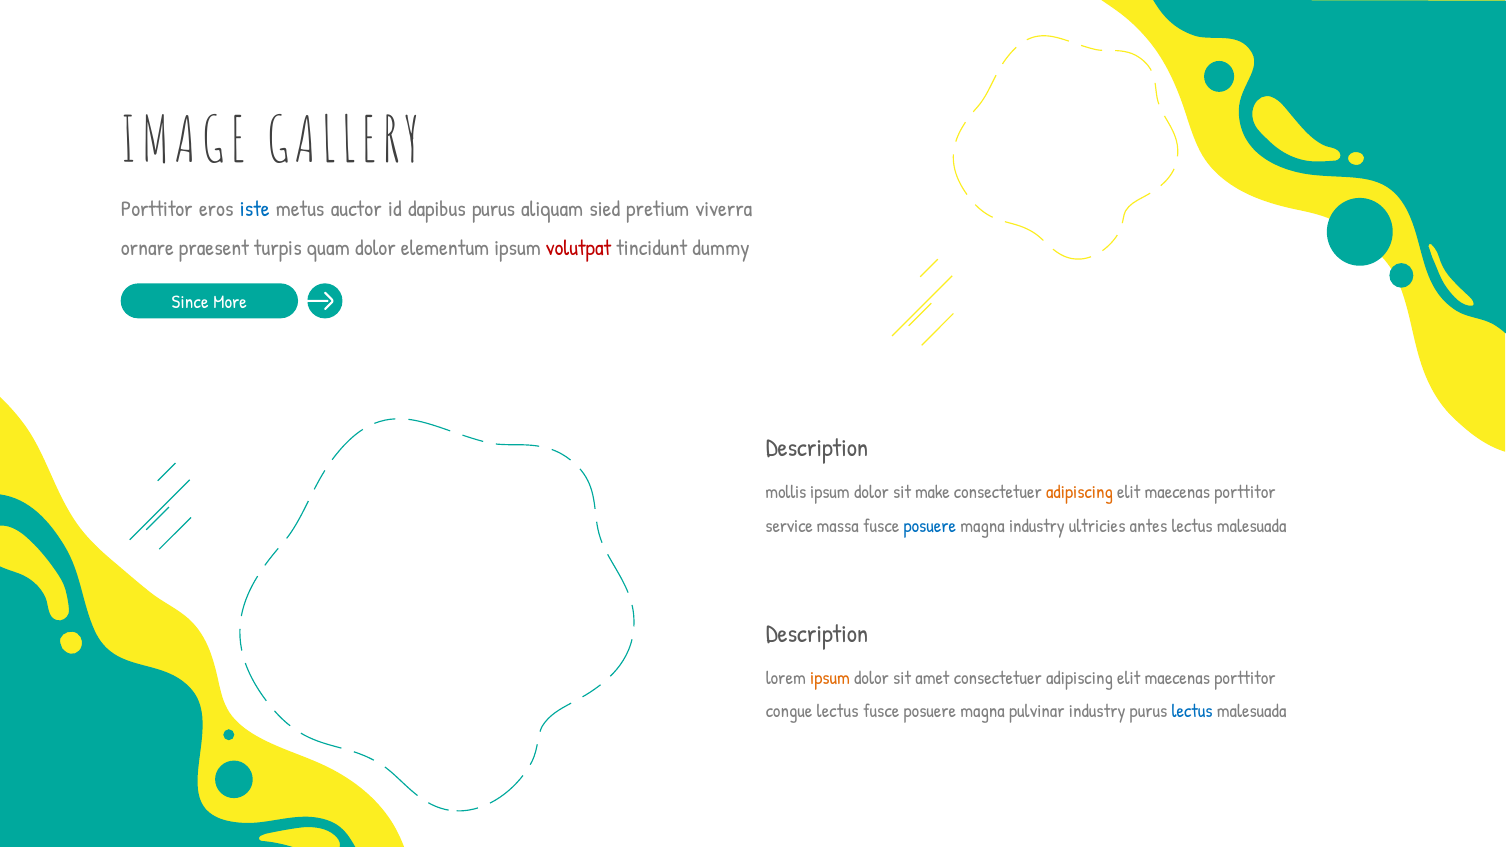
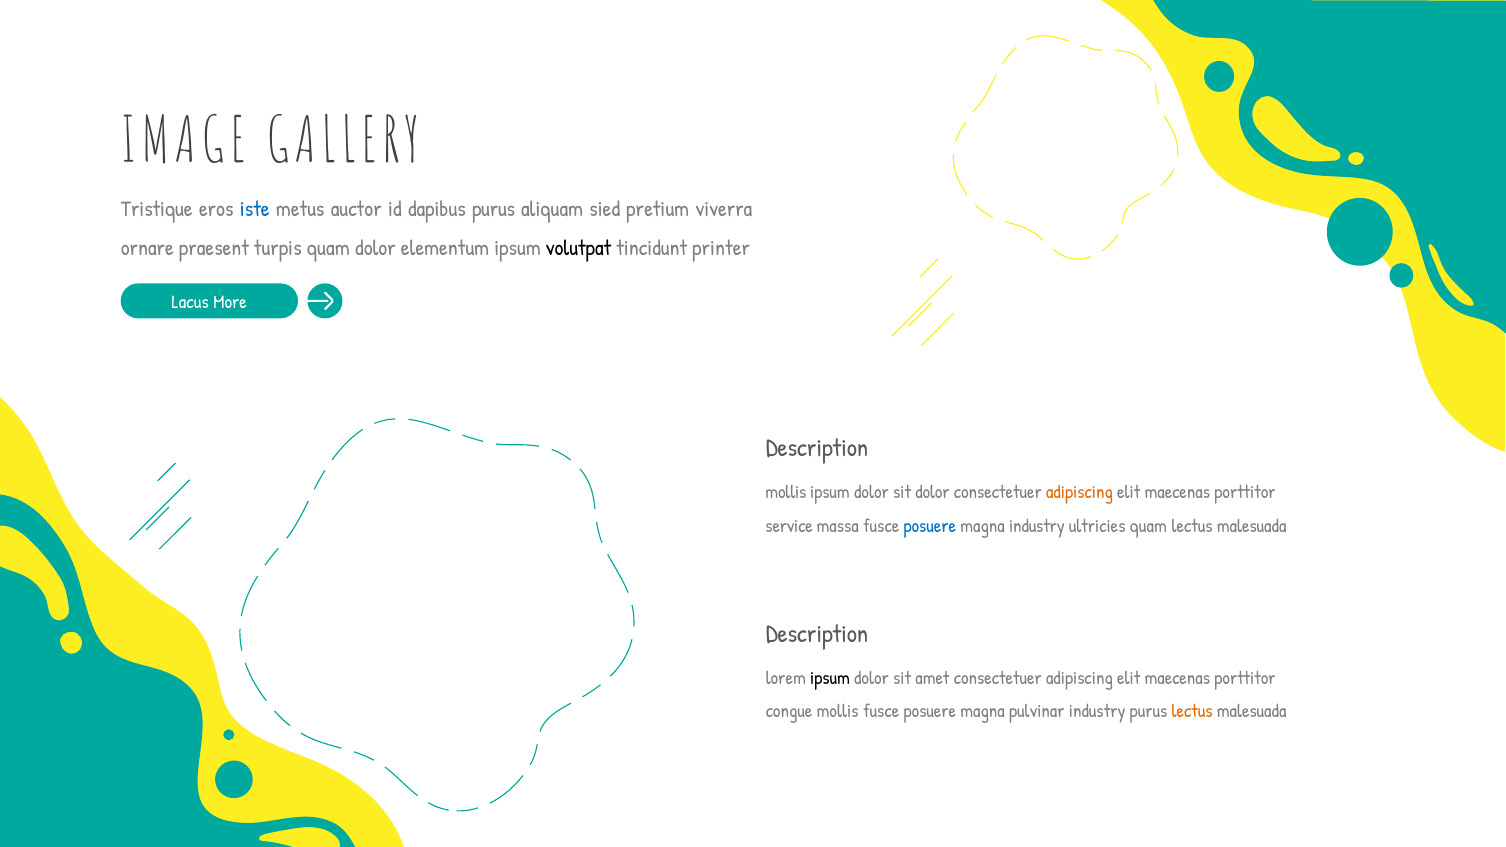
Porttitor at (157, 209): Porttitor -> Tristique
volutpat colour: red -> black
dummy: dummy -> printer
Since: Since -> Lacus
sit make: make -> dolor
ultricies antes: antes -> quam
ipsum at (830, 678) colour: orange -> black
congue lectus: lectus -> mollis
lectus at (1192, 712) colour: blue -> orange
